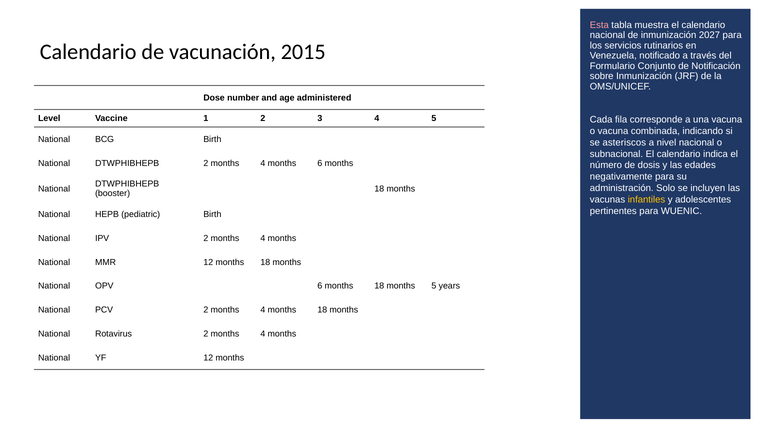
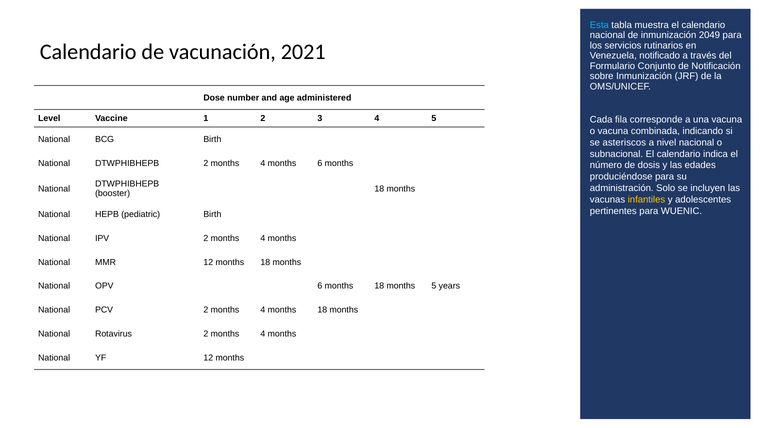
Esta colour: pink -> light blue
2027: 2027 -> 2049
2015: 2015 -> 2021
negativamente: negativamente -> produciéndose
